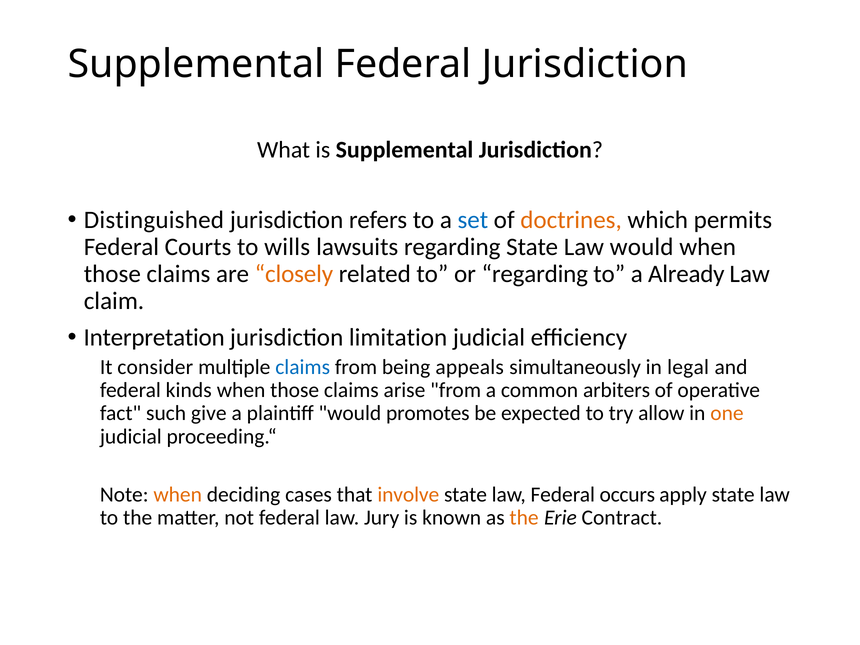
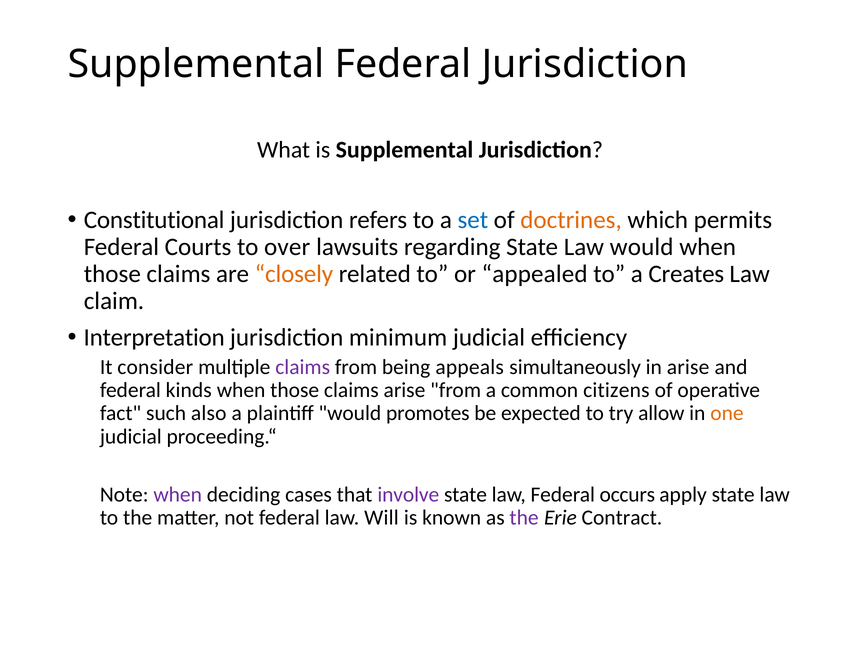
Distinguished: Distinguished -> Constitutional
wills: wills -> over
or regarding: regarding -> appealed
Already: Already -> Creates
limitation: limitation -> minimum
claims at (303, 367) colour: blue -> purple
in legal: legal -> arise
arbiters: arbiters -> citizens
give: give -> also
when at (178, 495) colour: orange -> purple
involve colour: orange -> purple
Jury: Jury -> Will
the at (524, 518) colour: orange -> purple
